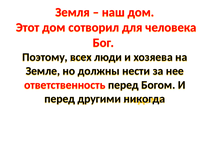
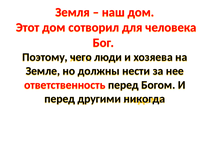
всех: всех -> чего
